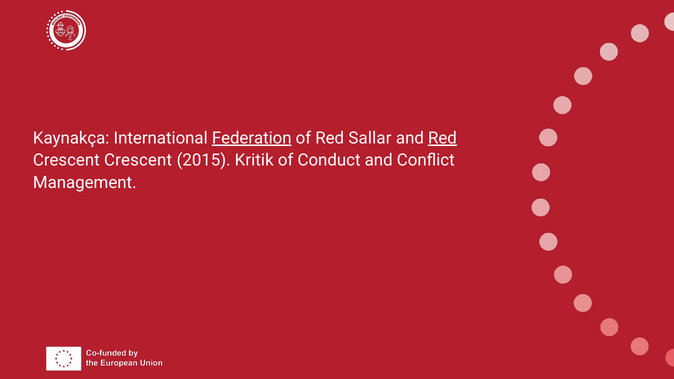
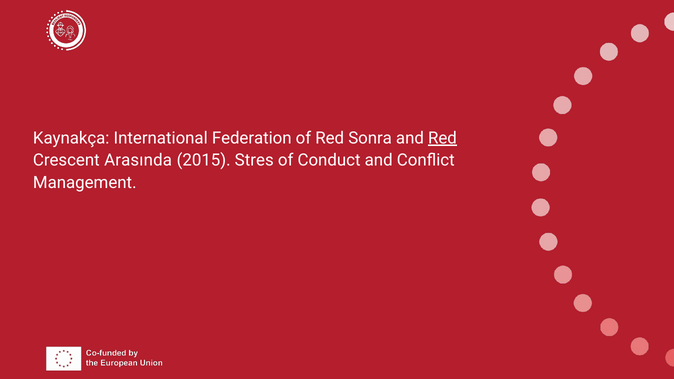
Federation underline: present -> none
Sallar: Sallar -> Sonra
Crescent Crescent: Crescent -> Arasında
Kritik: Kritik -> Stres
